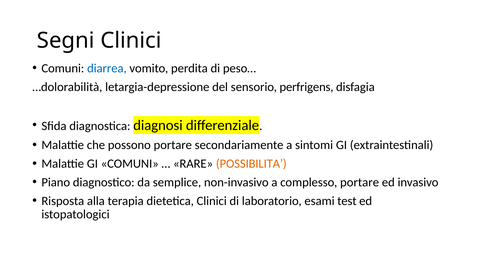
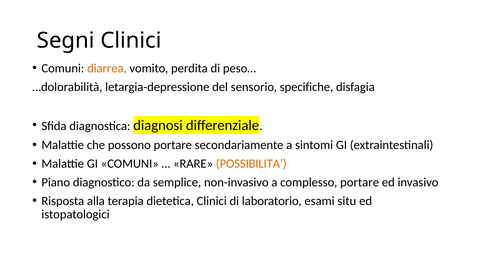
diarrea colour: blue -> orange
perfrigens: perfrigens -> specifiche
test: test -> situ
